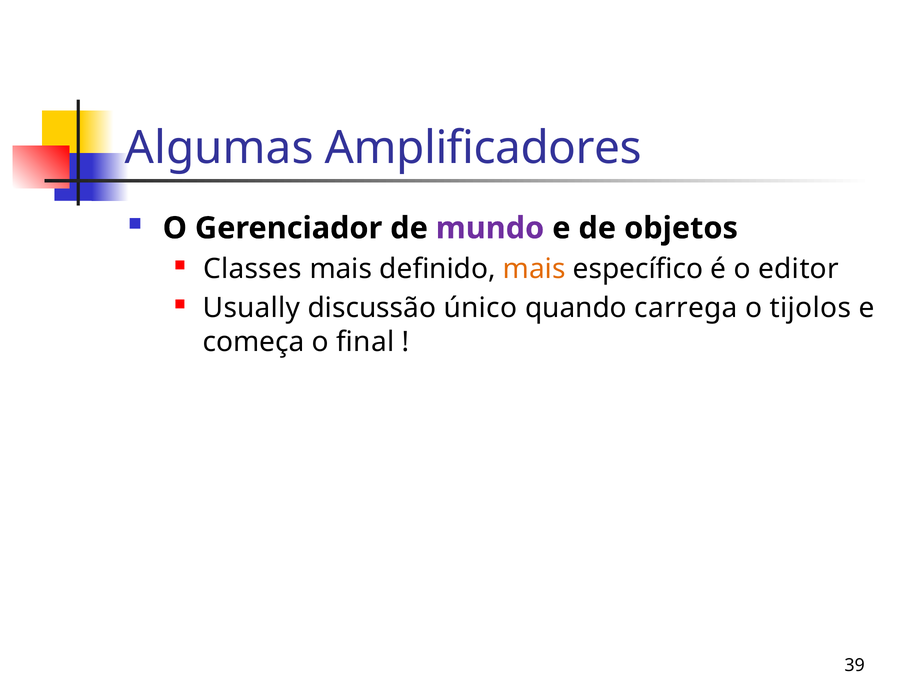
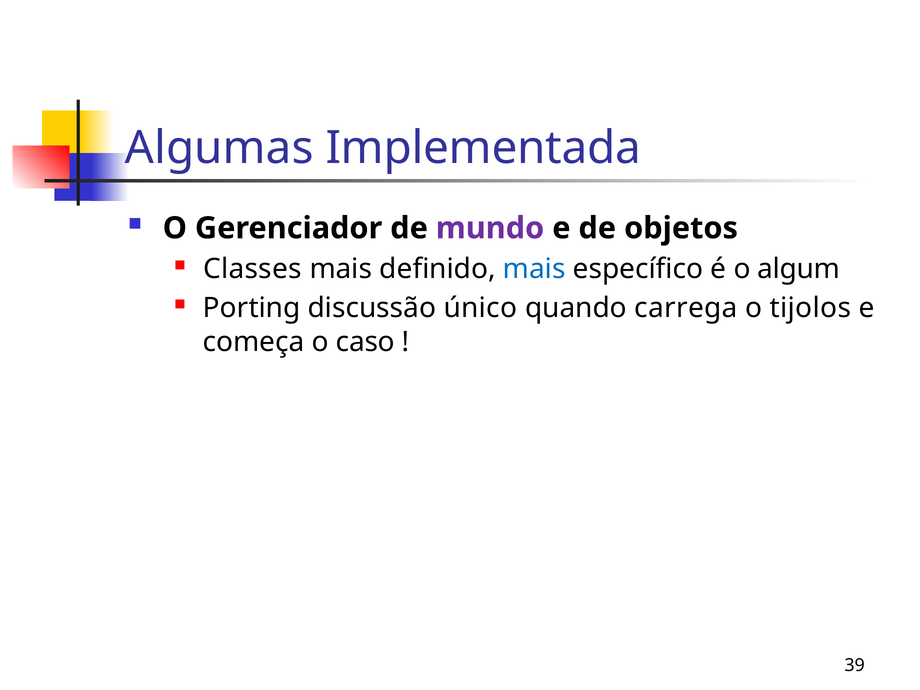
Amplificadores: Amplificadores -> Implementada
mais at (534, 269) colour: orange -> blue
editor: editor -> algum
Usually: Usually -> Porting
final: final -> caso
